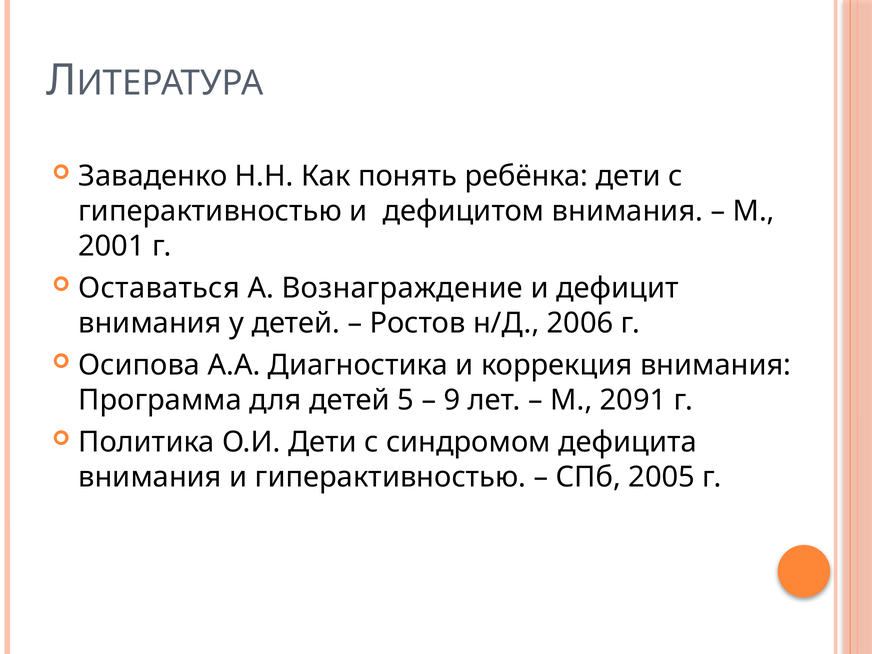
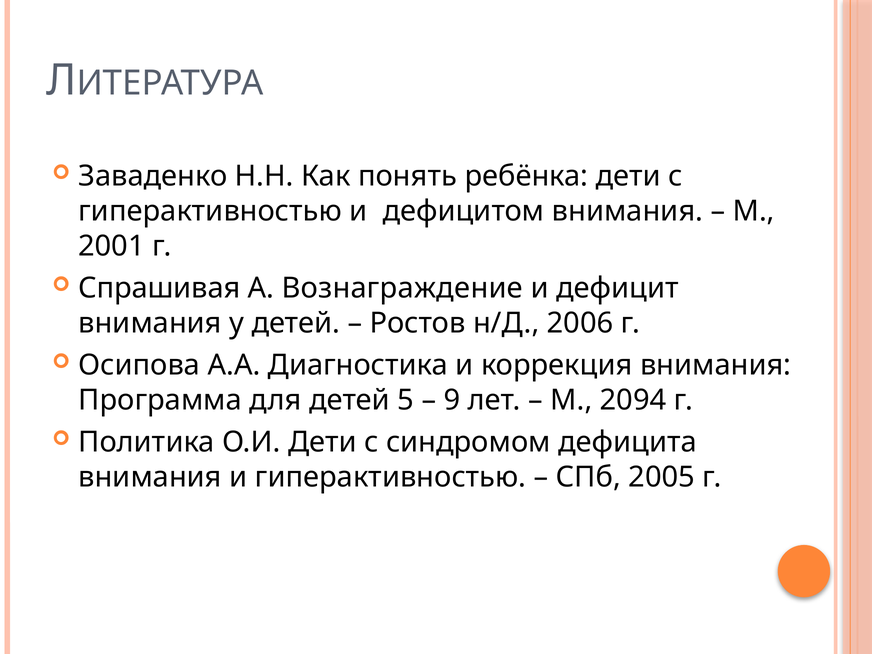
Оставаться: Оставаться -> Спрашивая
2091: 2091 -> 2094
